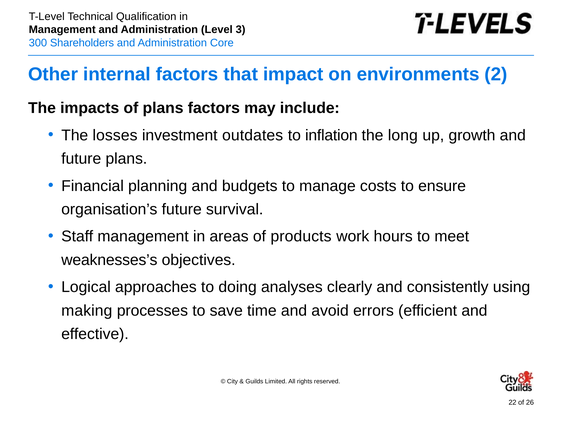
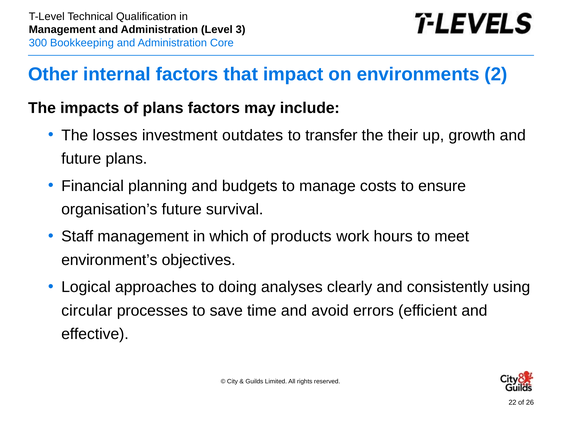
Shareholders: Shareholders -> Bookkeeping
inflation: inflation -> transfer
long: long -> their
areas: areas -> which
weaknesses’s: weaknesses’s -> environment’s
making: making -> circular
